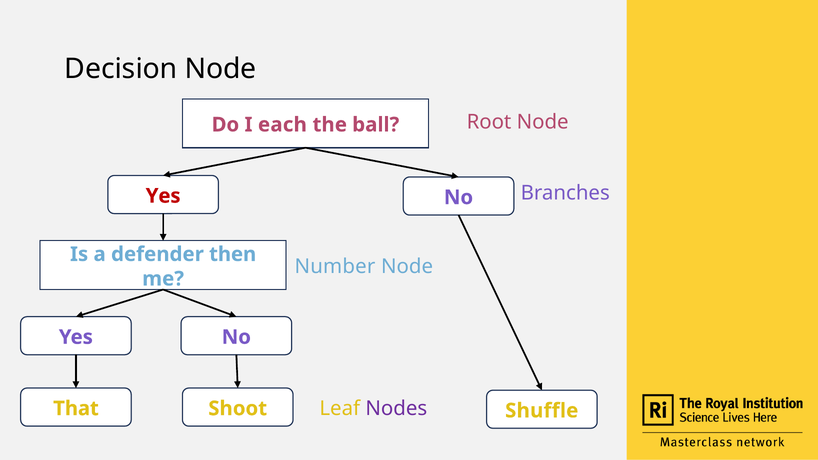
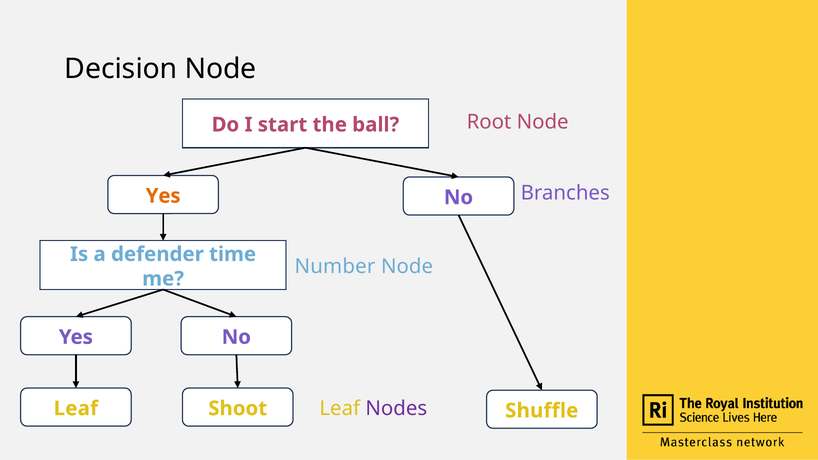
each: each -> start
Yes at (163, 196) colour: red -> orange
then: then -> time
That at (76, 409): That -> Leaf
